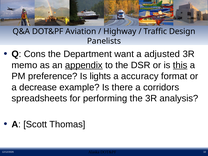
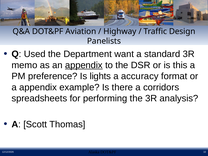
Cons: Cons -> Used
adjusted: adjusted -> standard
this underline: present -> none
a decrease: decrease -> appendix
